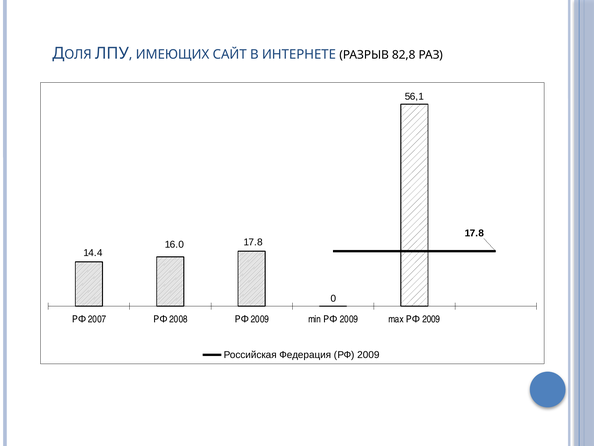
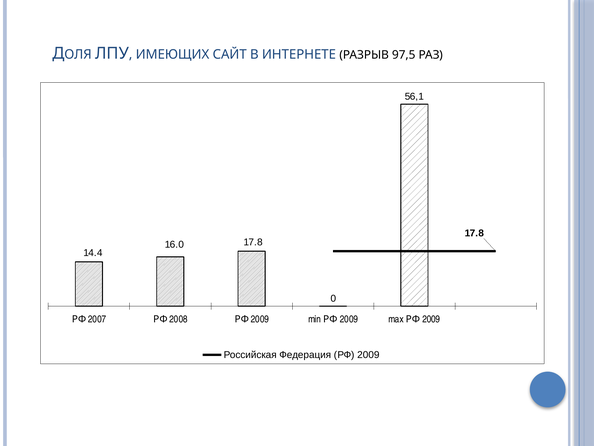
82,8: 82,8 -> 97,5
